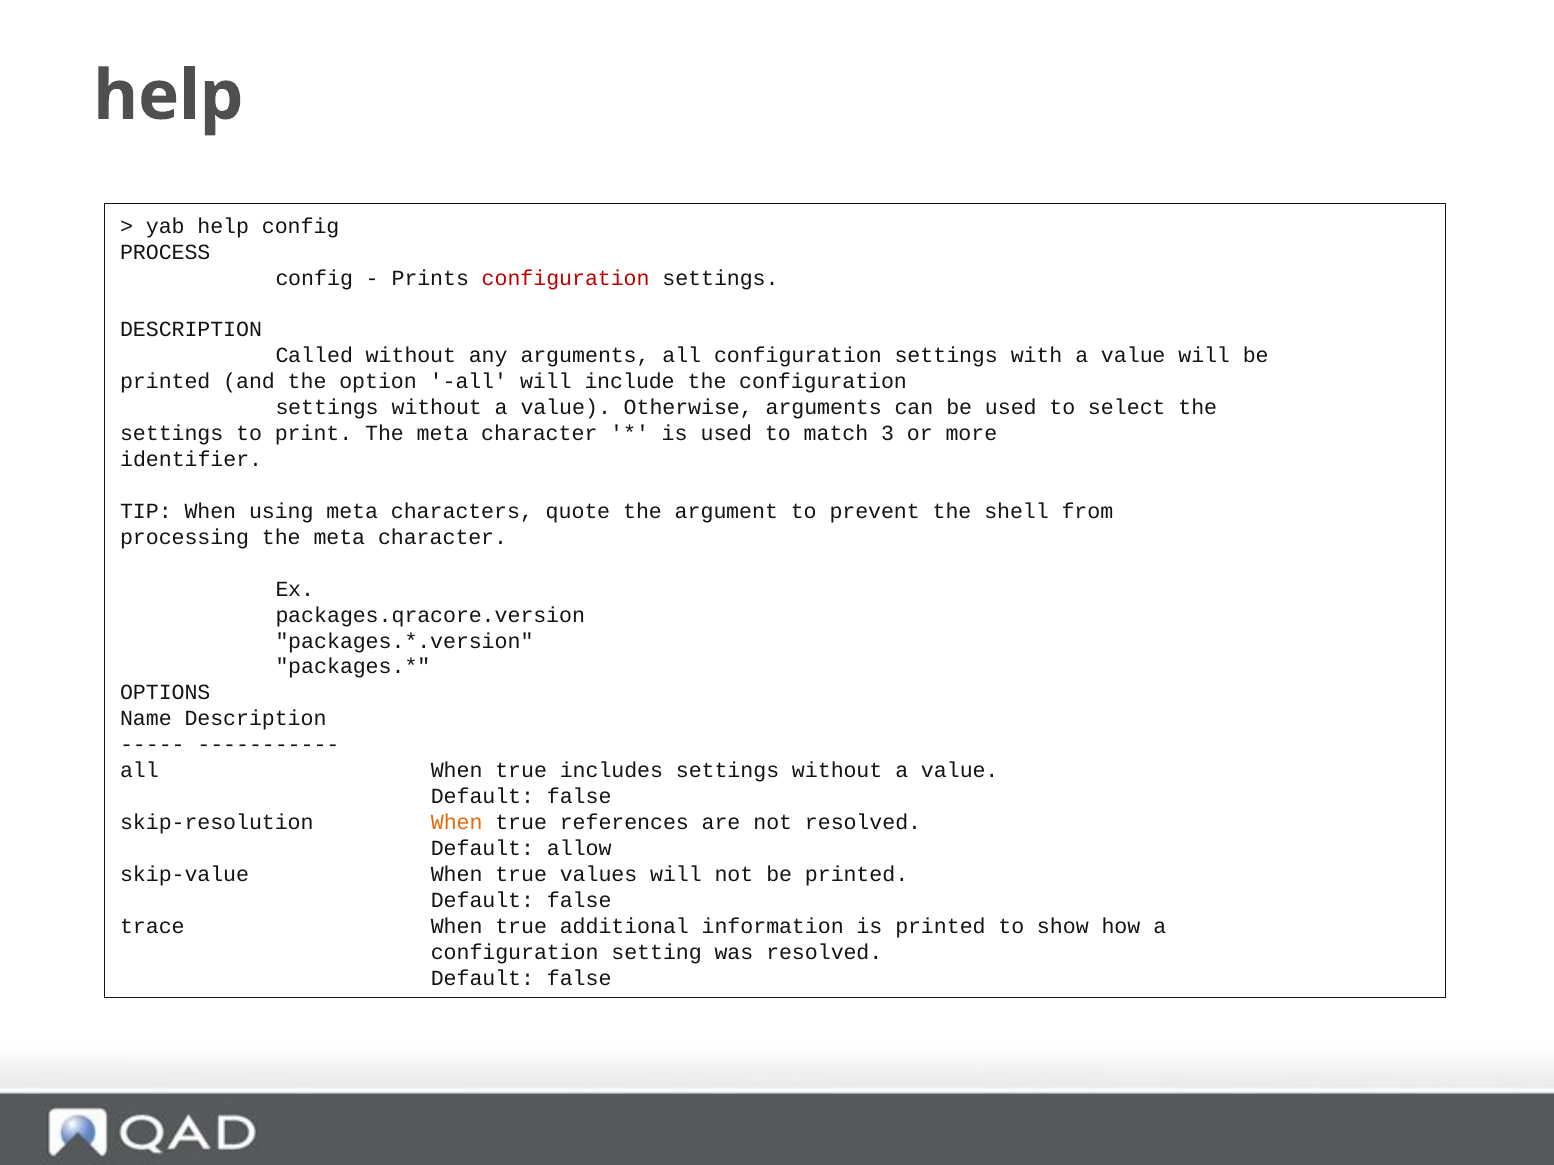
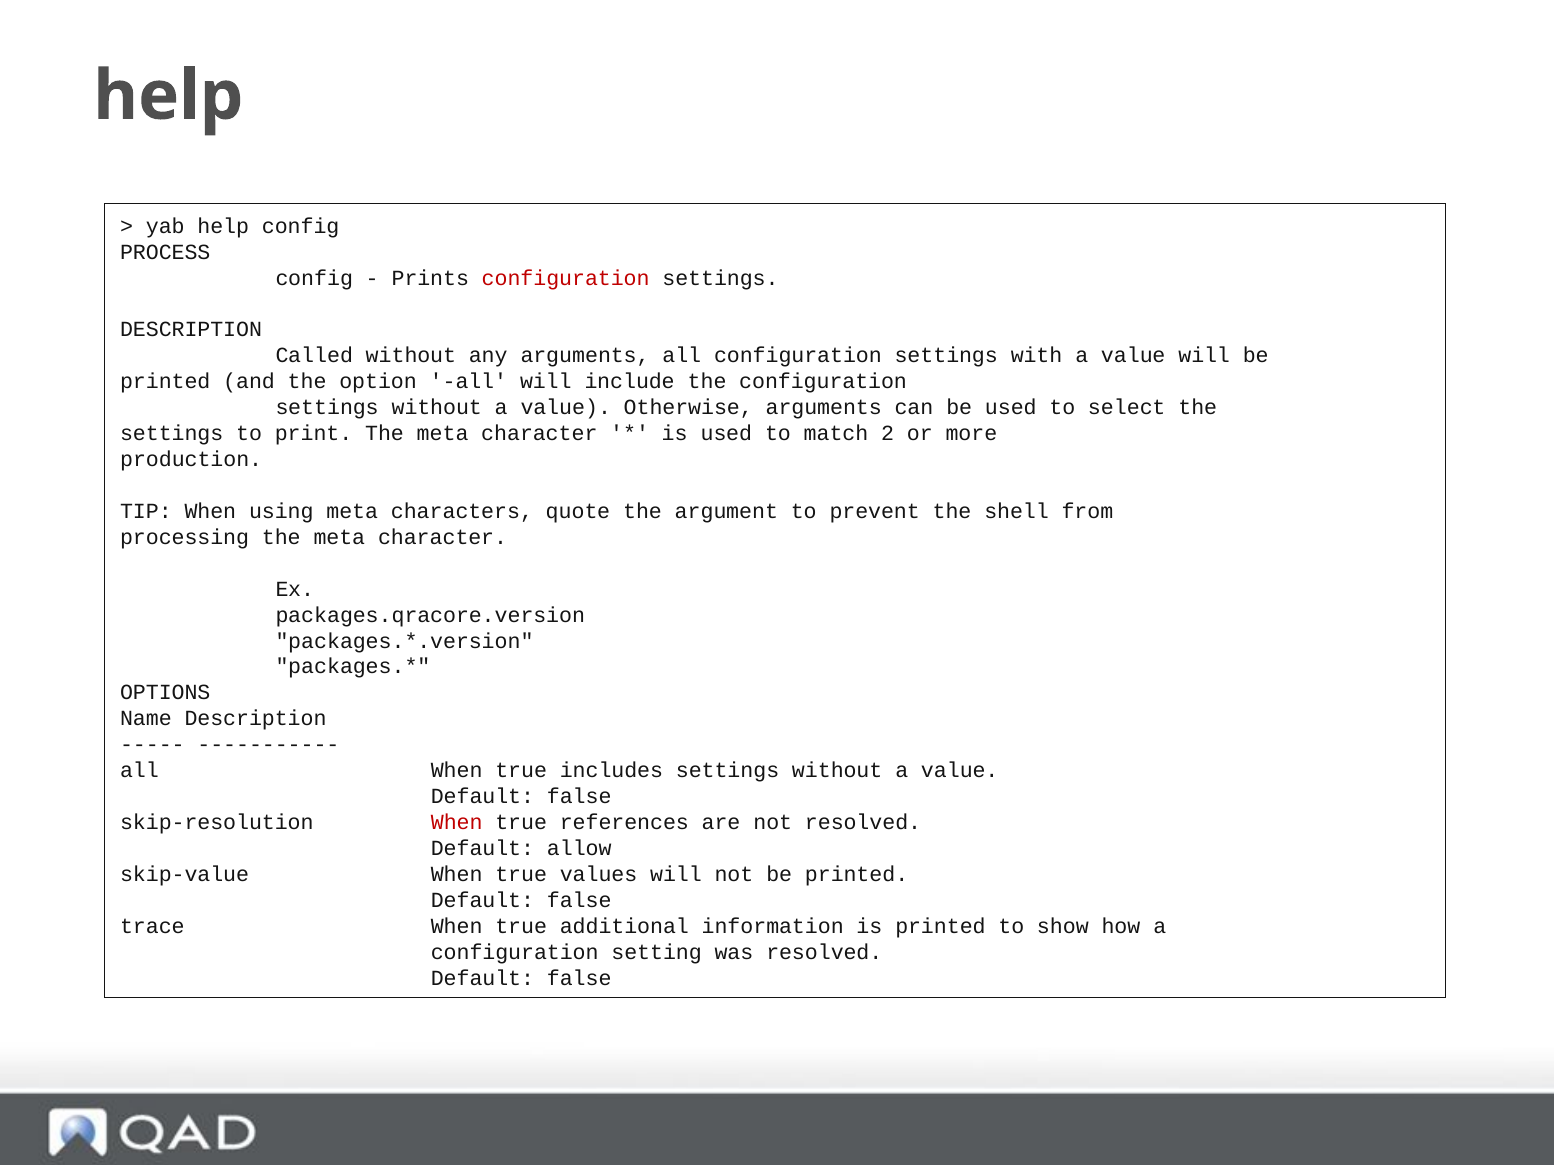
3: 3 -> 2
identifier: identifier -> production
When at (457, 823) colour: orange -> red
